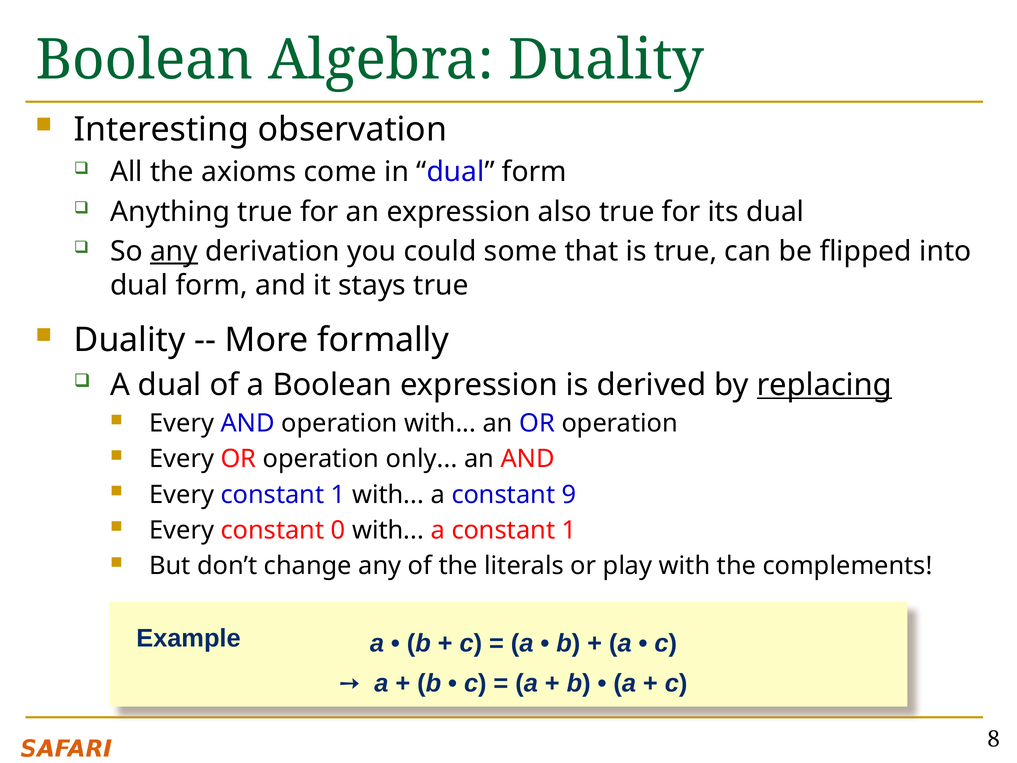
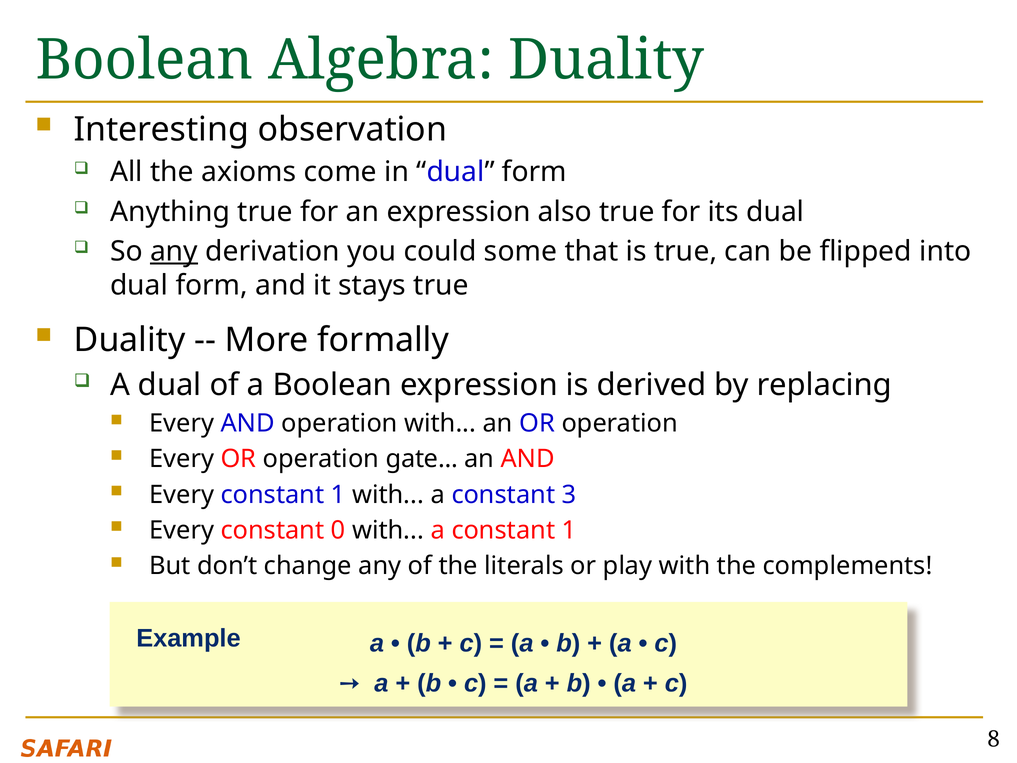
replacing underline: present -> none
only: only -> gate
9: 9 -> 3
